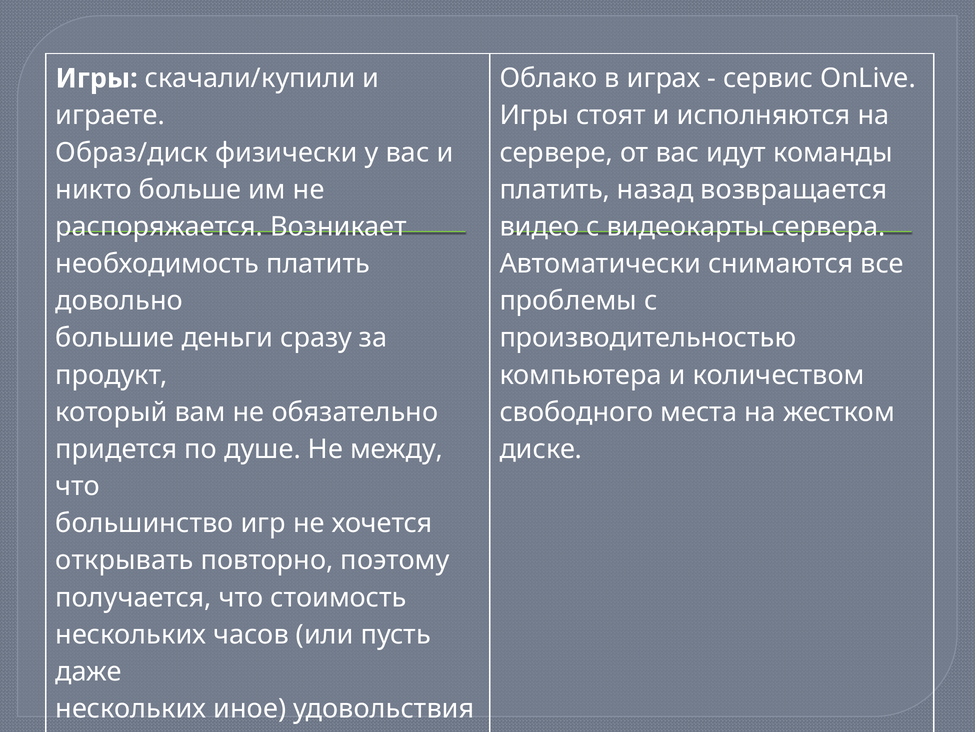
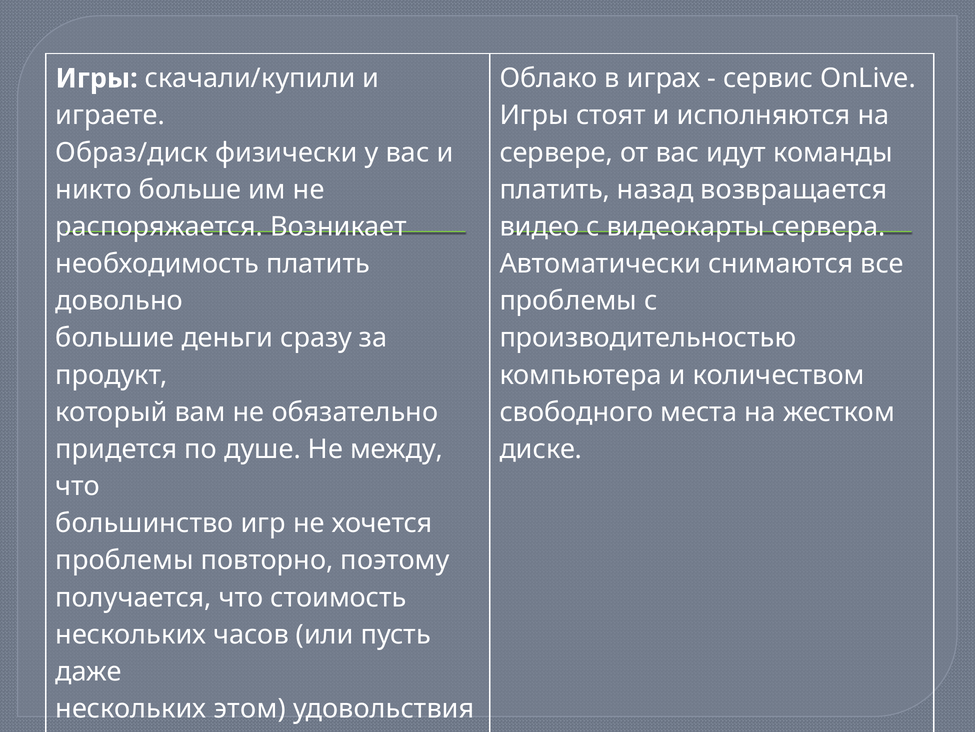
открывать at (125, 560): открывать -> проблемы
иное: иное -> этом
